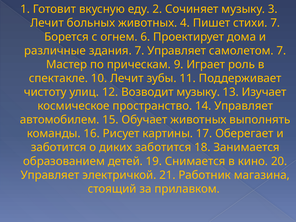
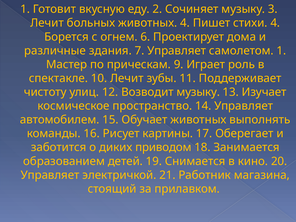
стихи 7: 7 -> 4
самолетом 7: 7 -> 1
диких заботится: заботится -> приводом
